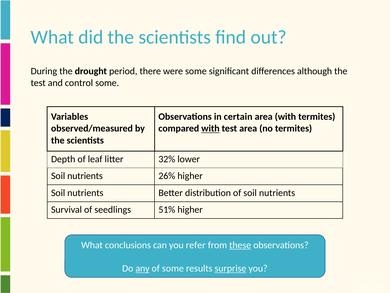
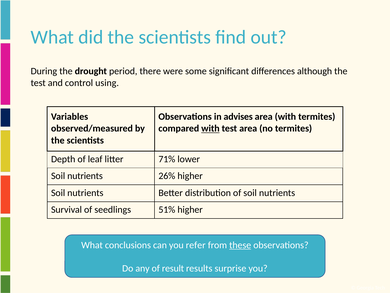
control some: some -> using
certain: certain -> advises
32%: 32% -> 71%
any underline: present -> none
of some: some -> result
surprise underline: present -> none
